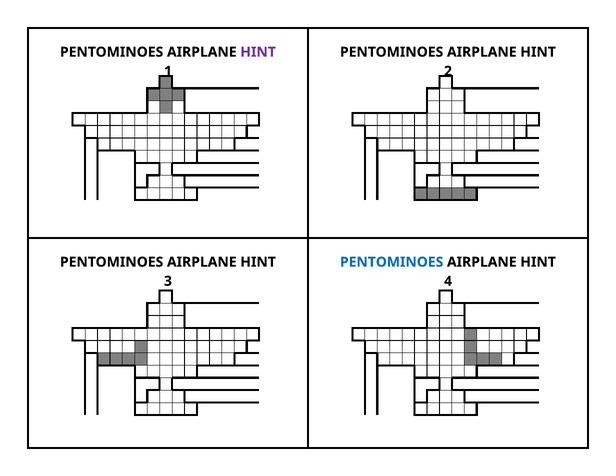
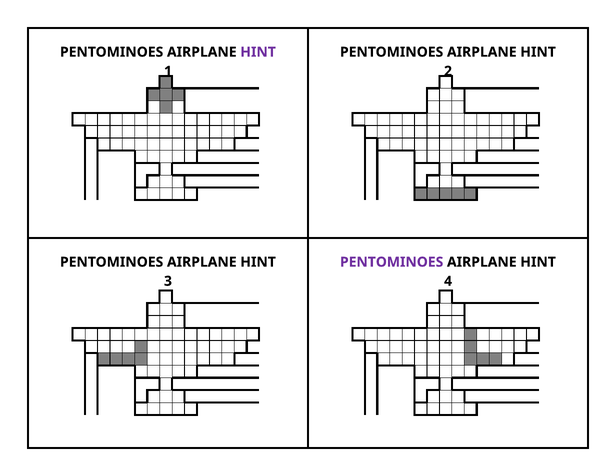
PENTOMINOES at (392, 262) colour: blue -> purple
